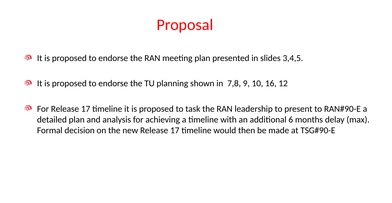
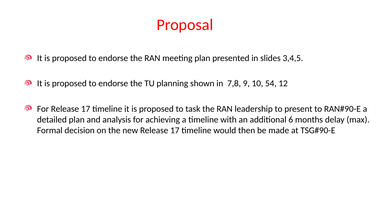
16: 16 -> 54
